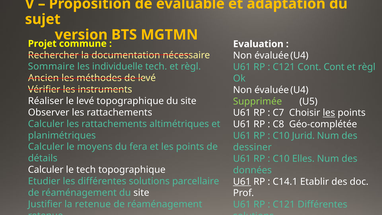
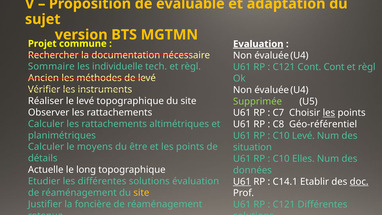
Evaluation underline: none -> present
Géo-complétée: Géo-complétée -> Géo-référentiel
C10 Jurid: Jurid -> Levé
fera: fera -> être
dessiner: dessiner -> situation
Calculer at (46, 170): Calculer -> Actuelle
le tech: tech -> long
parcellaire: parcellaire -> évaluation
doc underline: none -> present
site at (141, 193) colour: white -> yellow
la retenue: retenue -> foncière
